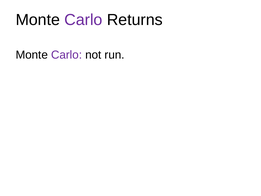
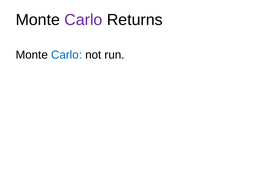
Carlo at (67, 55) colour: purple -> blue
